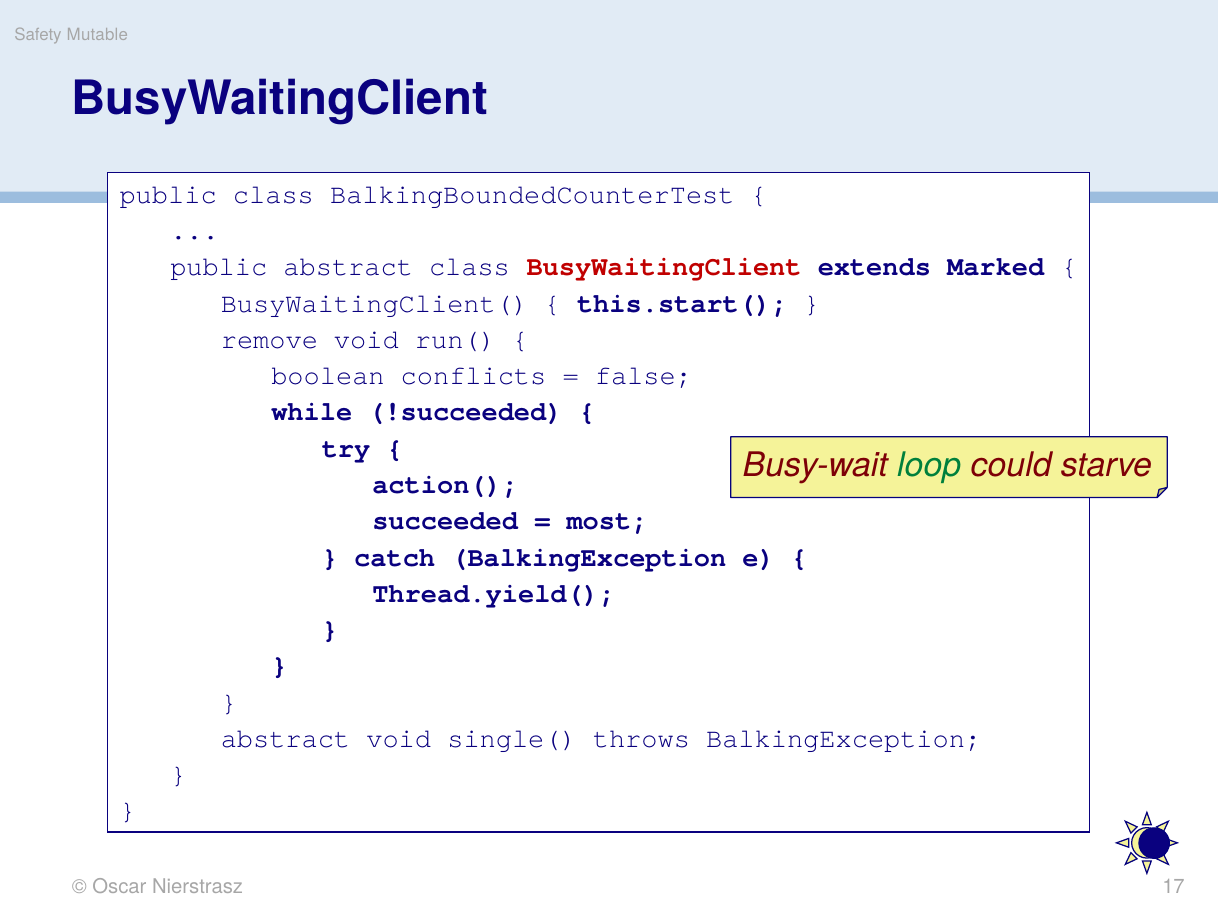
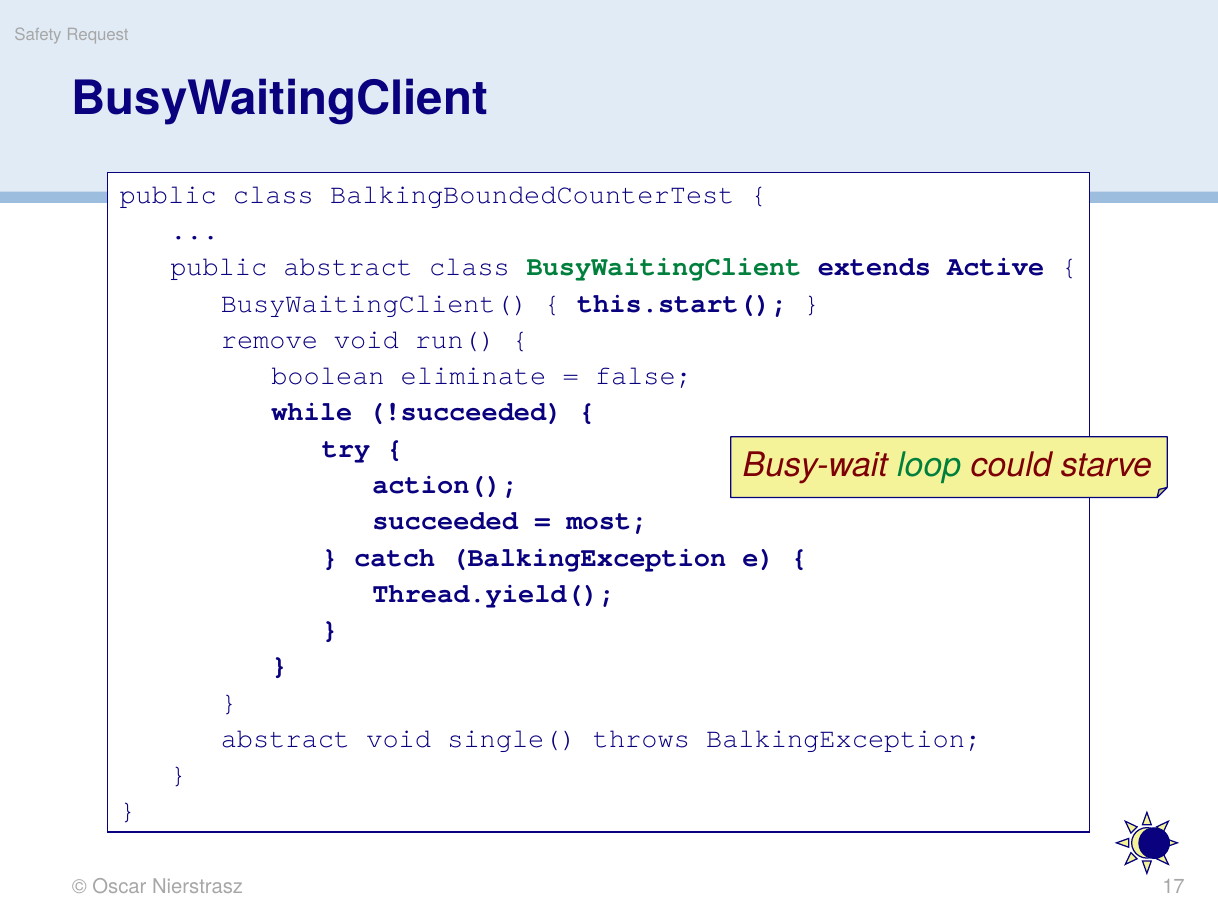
Mutable: Mutable -> Request
BusyWaitingClient at (664, 267) colour: red -> green
Marked: Marked -> Active
conflicts: conflicts -> eliminate
